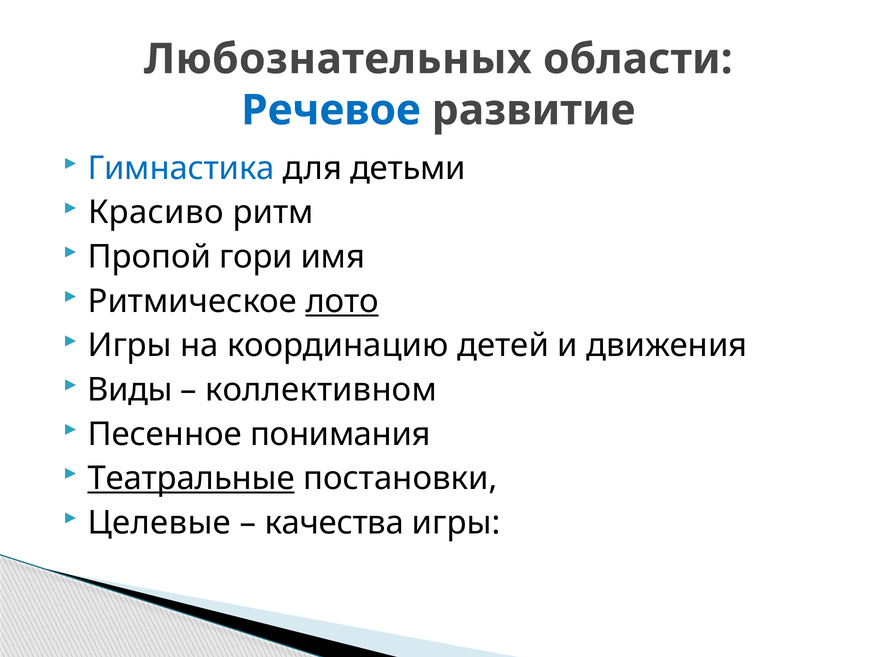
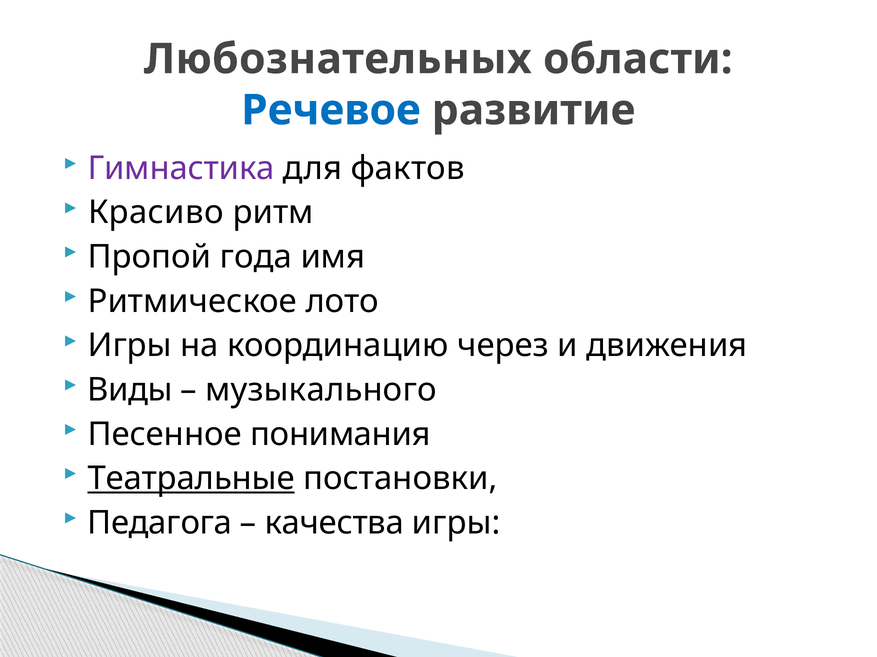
Гимнастика colour: blue -> purple
детьми: детьми -> фактов
гори: гори -> года
лото underline: present -> none
детей: детей -> через
коллективном: коллективном -> музыкального
Целевые: Целевые -> Педагога
